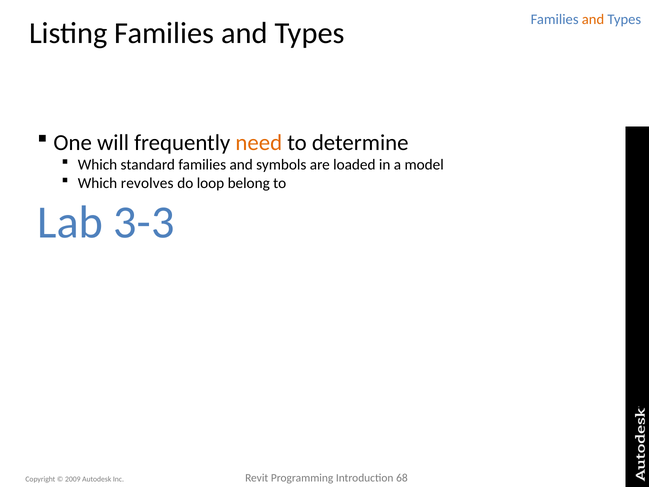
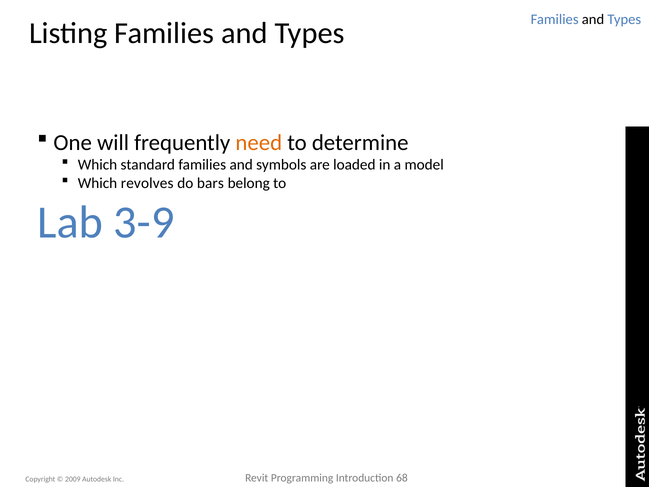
and at (593, 19) colour: orange -> black
loop: loop -> bars
3-3: 3-3 -> 3-9
